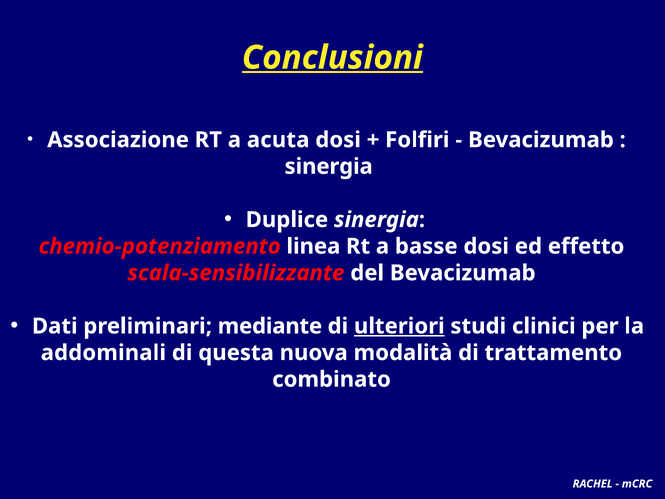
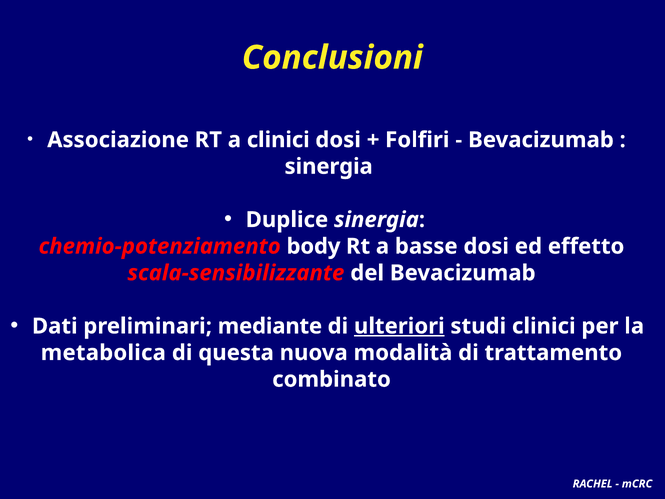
Conclusioni underline: present -> none
a acuta: acuta -> clinici
linea: linea -> body
addominali: addominali -> metabolica
